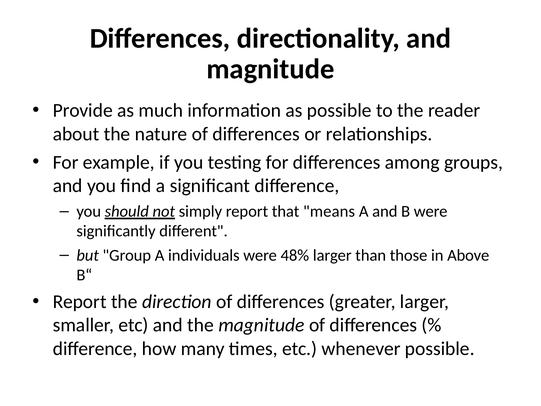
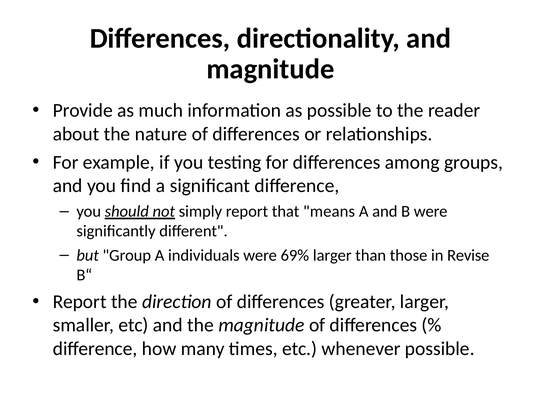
48%: 48% -> 69%
Above: Above -> Revise
